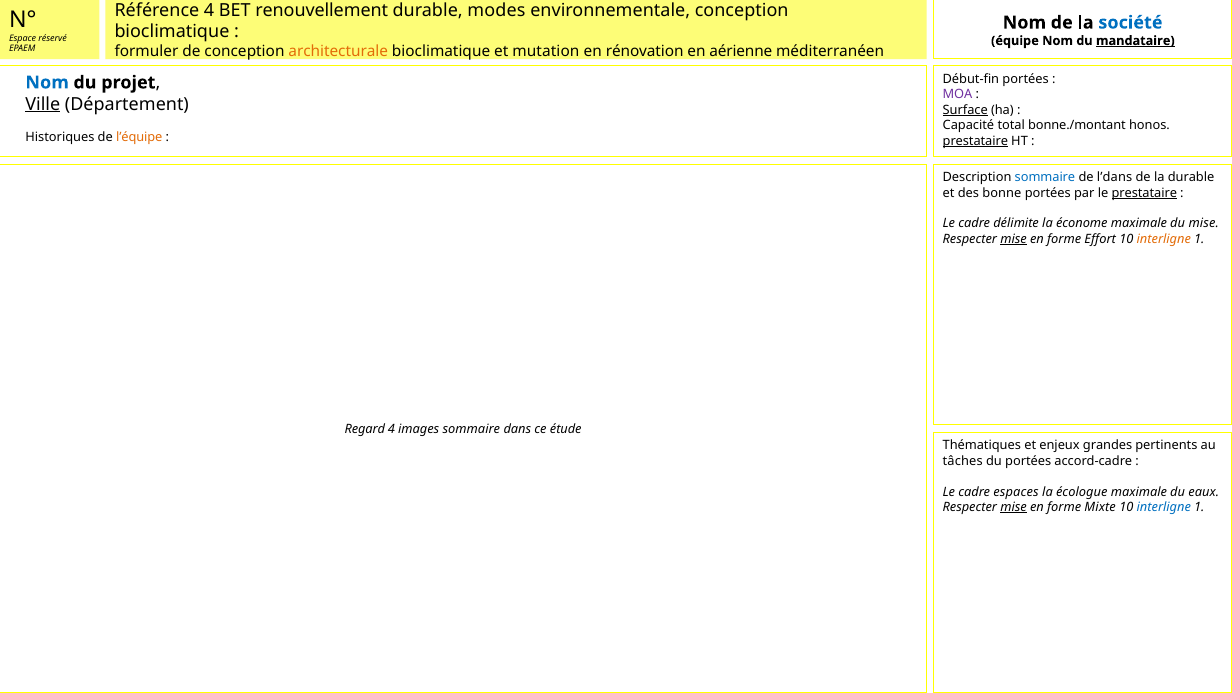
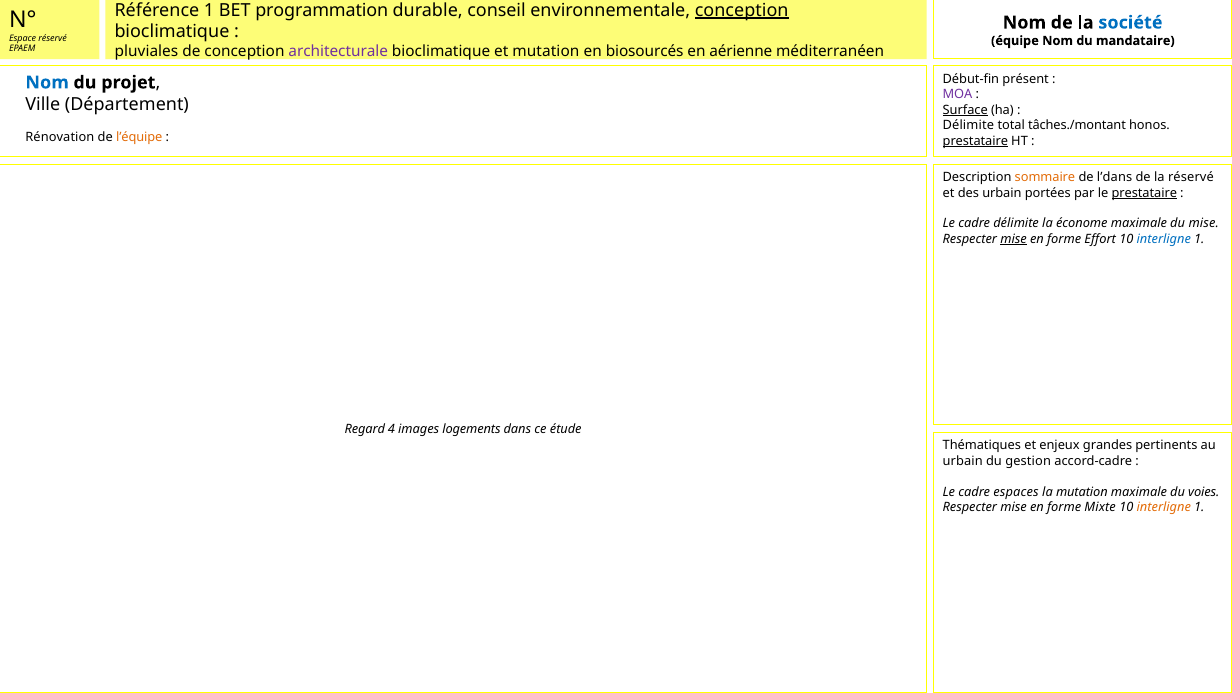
Référence 4: 4 -> 1
renouvellement: renouvellement -> programmation
modes: modes -> conseil
conception at (742, 10) underline: none -> present
mandataire underline: present -> none
formuler: formuler -> pluviales
architecturale colour: orange -> purple
rénovation: rénovation -> biosourcés
Début-fin portées: portées -> présent
Ville underline: present -> none
Capacité at (968, 125): Capacité -> Délimite
bonne./montant: bonne./montant -> tâches./montant
Historiques: Historiques -> Rénovation
sommaire at (1045, 177) colour: blue -> orange
la durable: durable -> réservé
des bonne: bonne -> urbain
interligne at (1164, 239) colour: orange -> blue
images sommaire: sommaire -> logements
tâches at (963, 461): tâches -> urbain
du portées: portées -> gestion
la écologue: écologue -> mutation
eaux: eaux -> voies
mise at (1014, 507) underline: present -> none
interligne at (1164, 507) colour: blue -> orange
